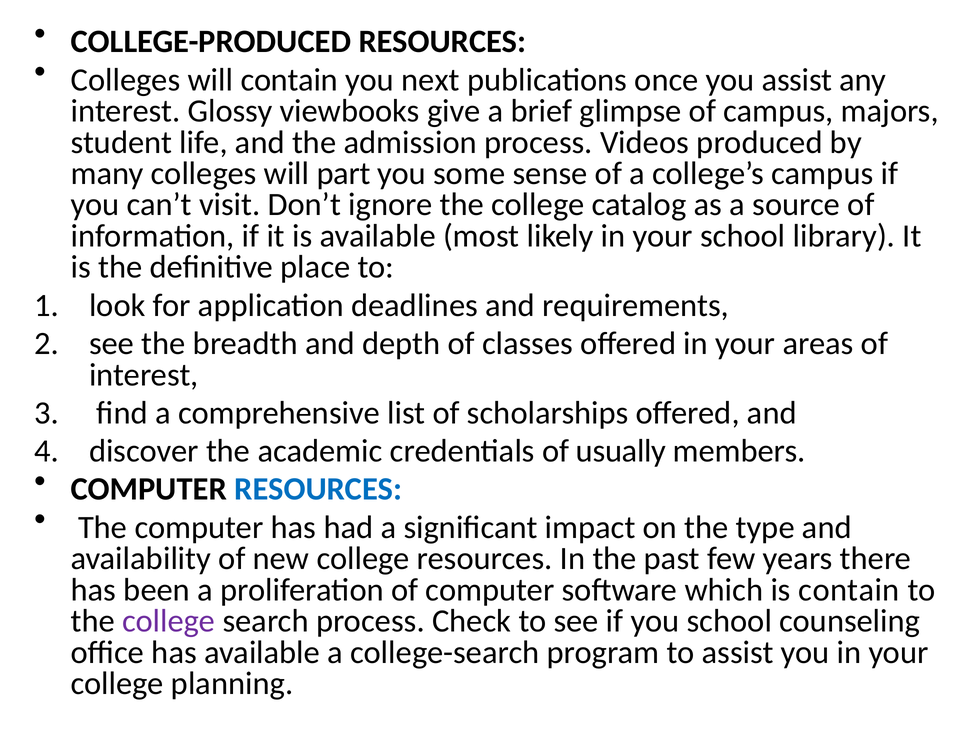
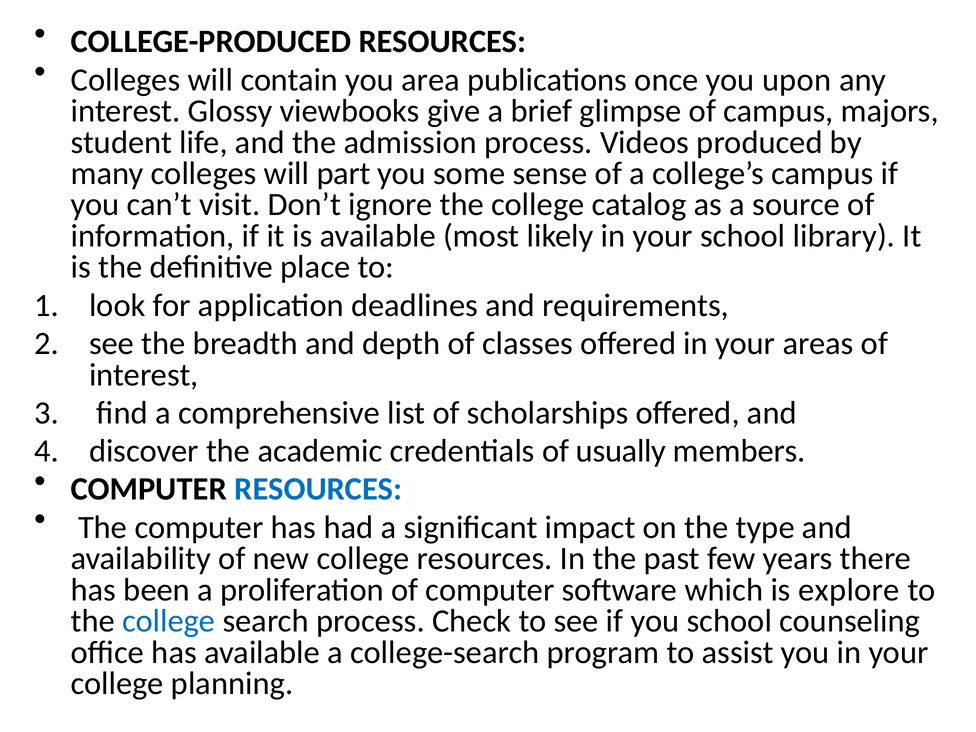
next: next -> area
you assist: assist -> upon
is contain: contain -> explore
college at (169, 621) colour: purple -> blue
